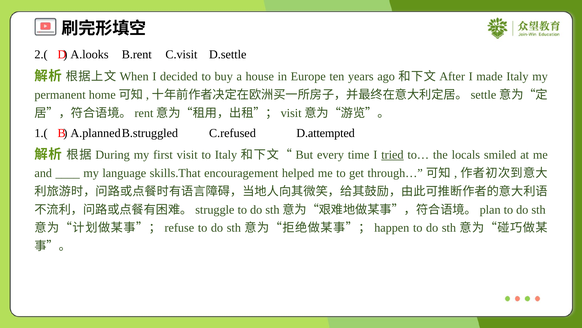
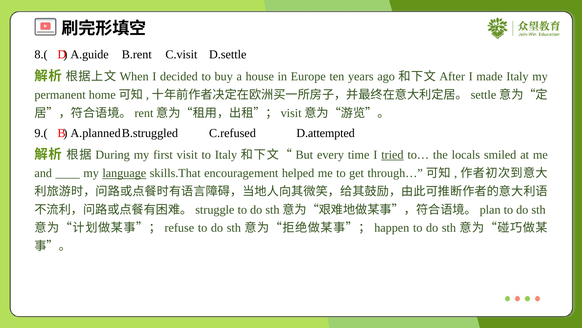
2.(: 2.( -> 8.(
A.looks: A.looks -> A.guide
1.(: 1.( -> 9.(
language underline: none -> present
